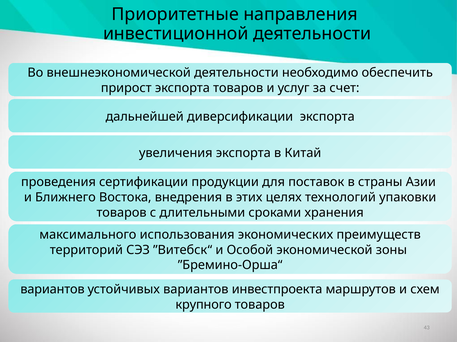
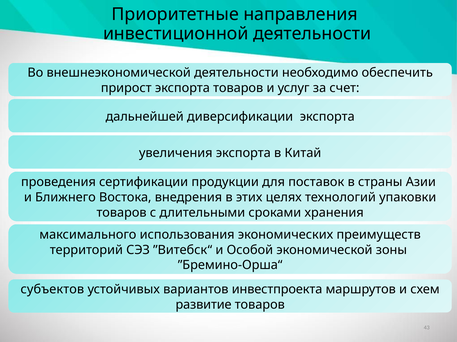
вариантов at (52, 290): вариантов -> субъектов
крупного: крупного -> развитие
